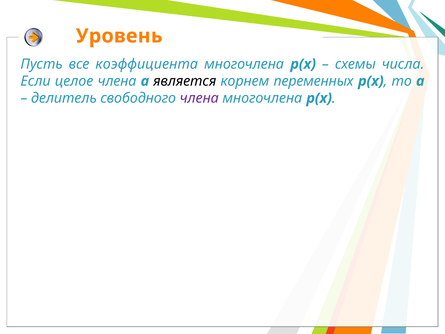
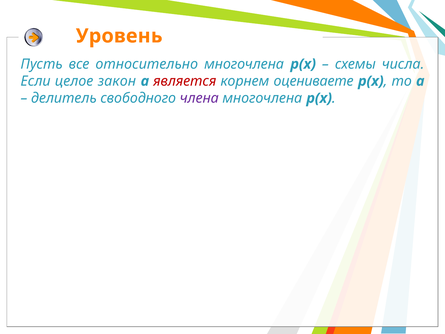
коэффициента: коэффициента -> относительно
целое члена: члена -> закон
является colour: black -> red
переменных: переменных -> оцениваете
